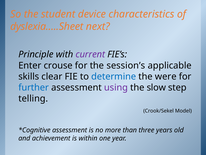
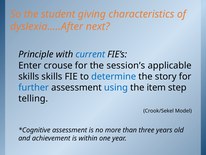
device: device -> giving
dyslexia…..Sheet: dyslexia…..Sheet -> dyslexia…..After
current colour: purple -> blue
skills clear: clear -> skills
were: were -> story
using colour: purple -> blue
slow: slow -> item
